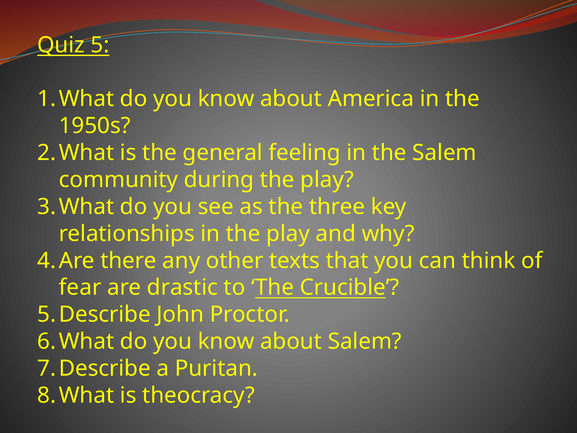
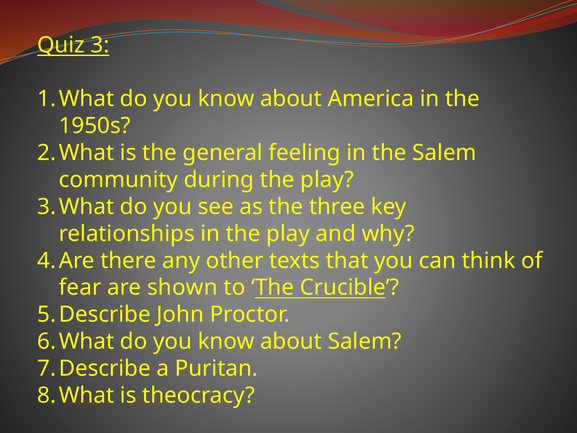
5: 5 -> 3
drastic: drastic -> shown
